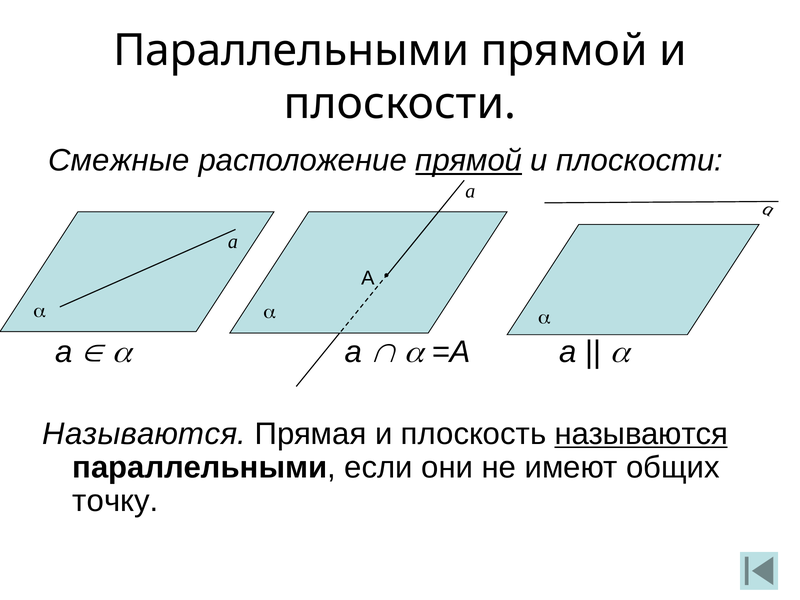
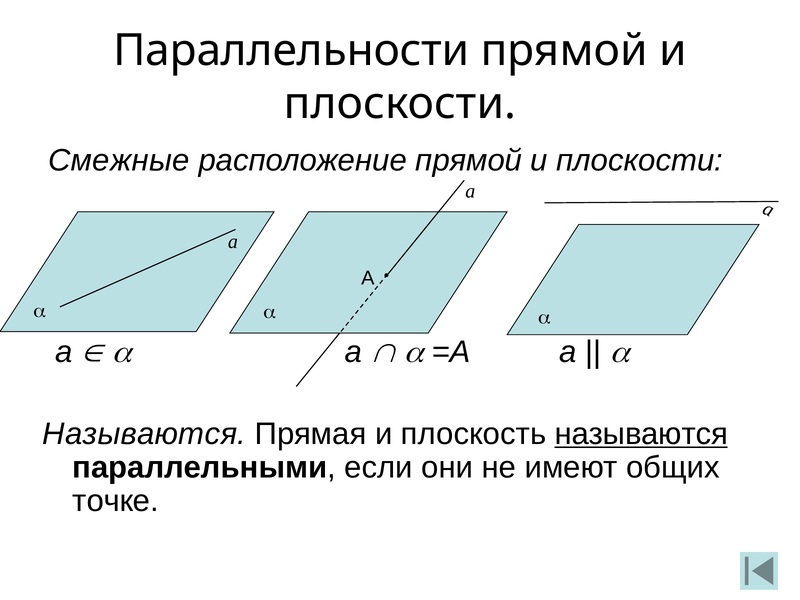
Параллельными at (291, 50): Параллельными -> Параллельности
прямой at (469, 161) underline: present -> none
точку: точку -> точке
